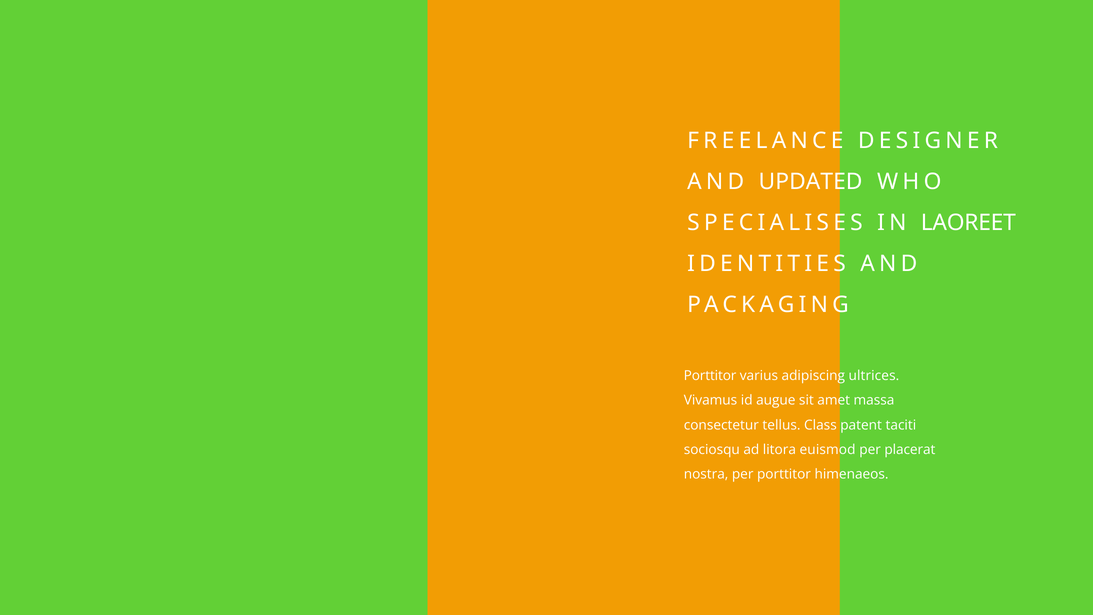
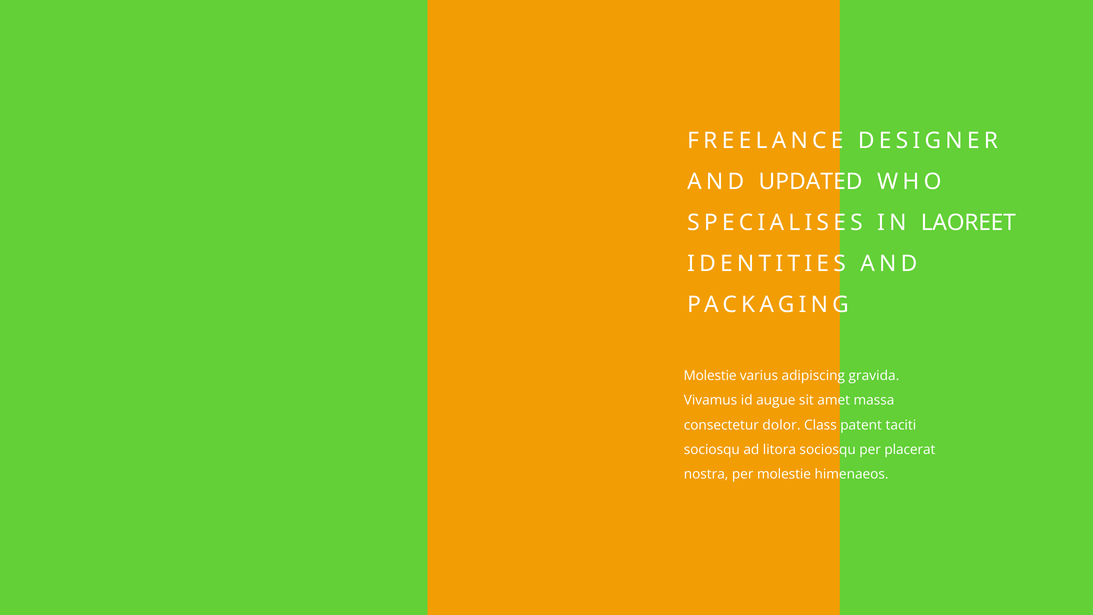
Porttitor at (710, 376): Porttitor -> Molestie
ultrices: ultrices -> gravida
tellus: tellus -> dolor
litora euismod: euismod -> sociosqu
per porttitor: porttitor -> molestie
